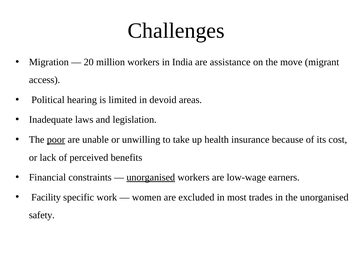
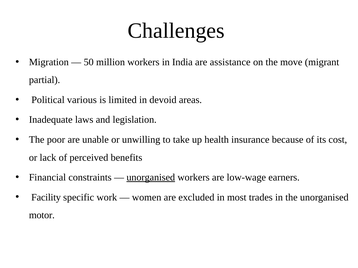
20: 20 -> 50
access: access -> partial
hearing: hearing -> various
poor underline: present -> none
safety: safety -> motor
